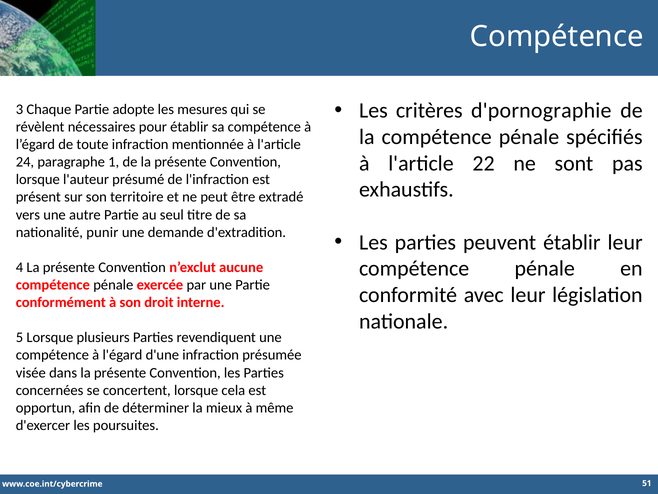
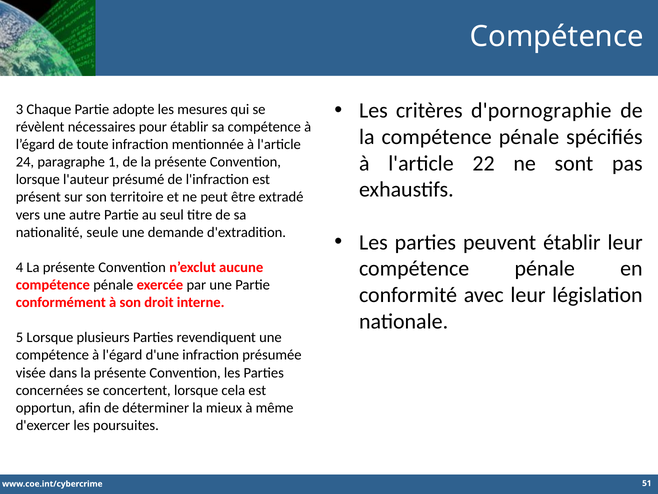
punir: punir -> seule
